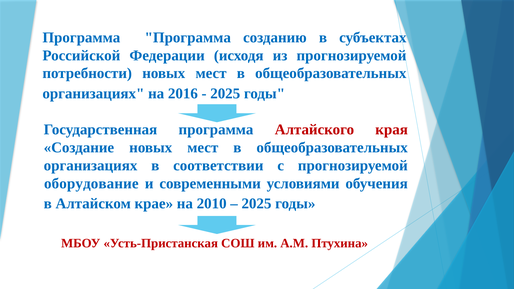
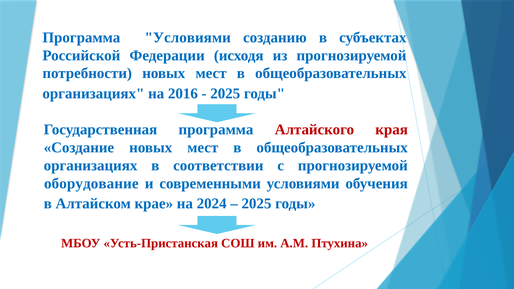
Программа Программа: Программа -> Условиями
2010: 2010 -> 2024
